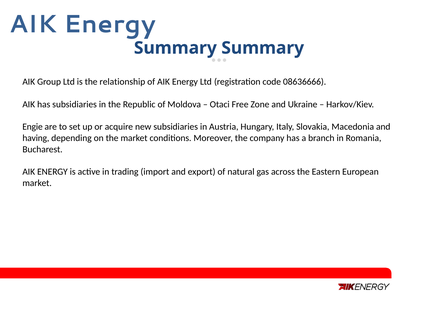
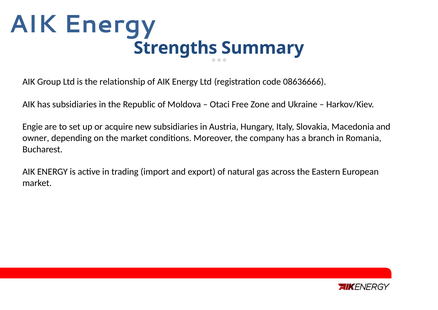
Summary at (175, 48): Summary -> Strengths
having: having -> owner
